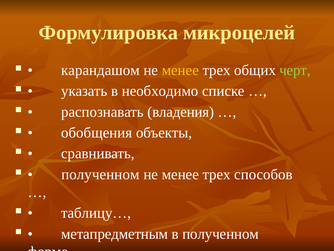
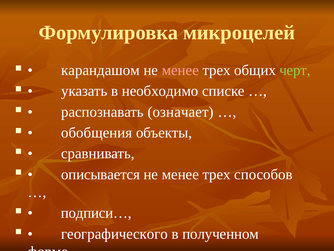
менее at (180, 70) colour: yellow -> pink
владения: владения -> означает
полученном at (100, 174): полученном -> описывается
таблицу…: таблицу… -> подписи…
метапредметным: метапредметным -> географического
